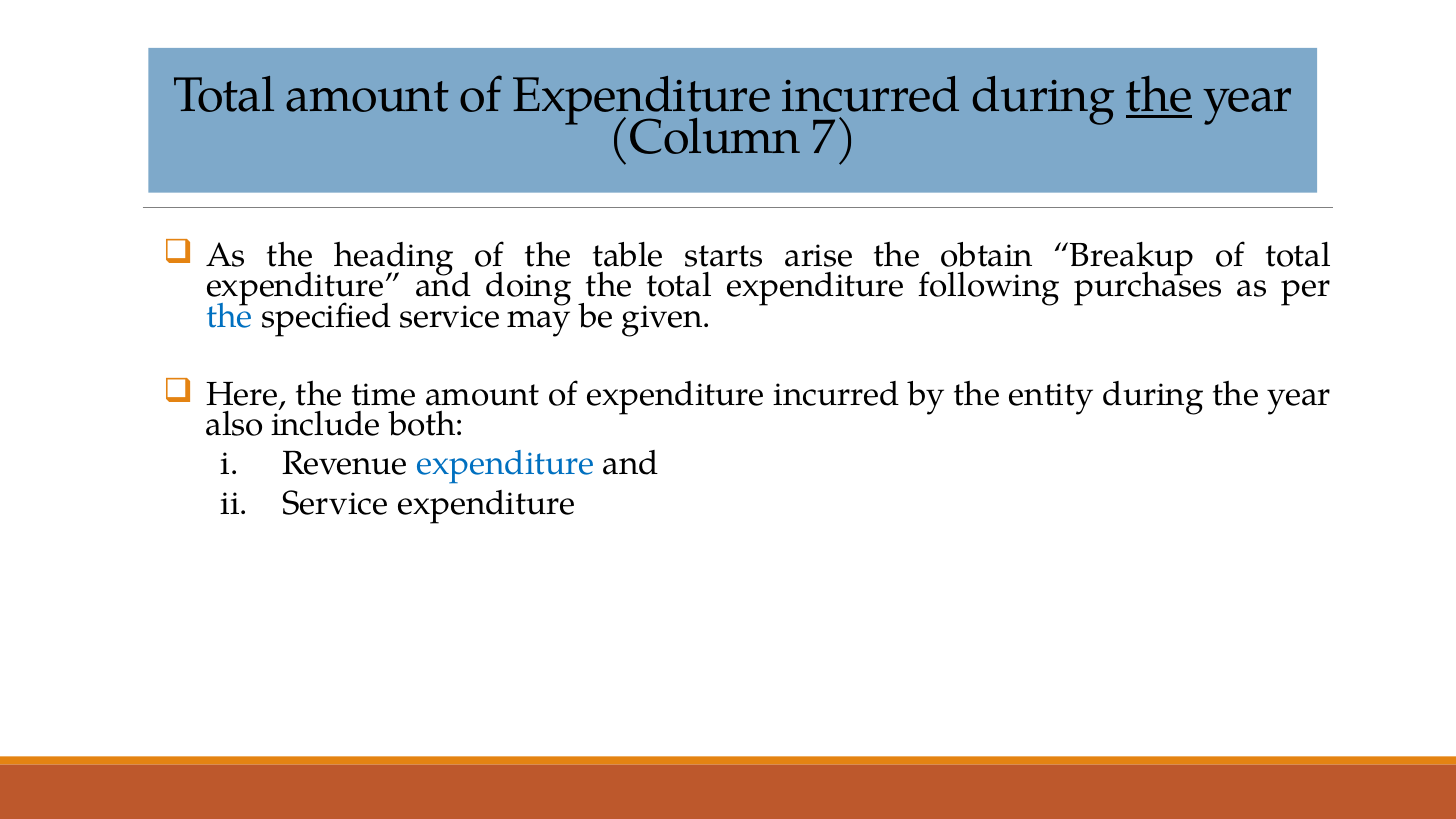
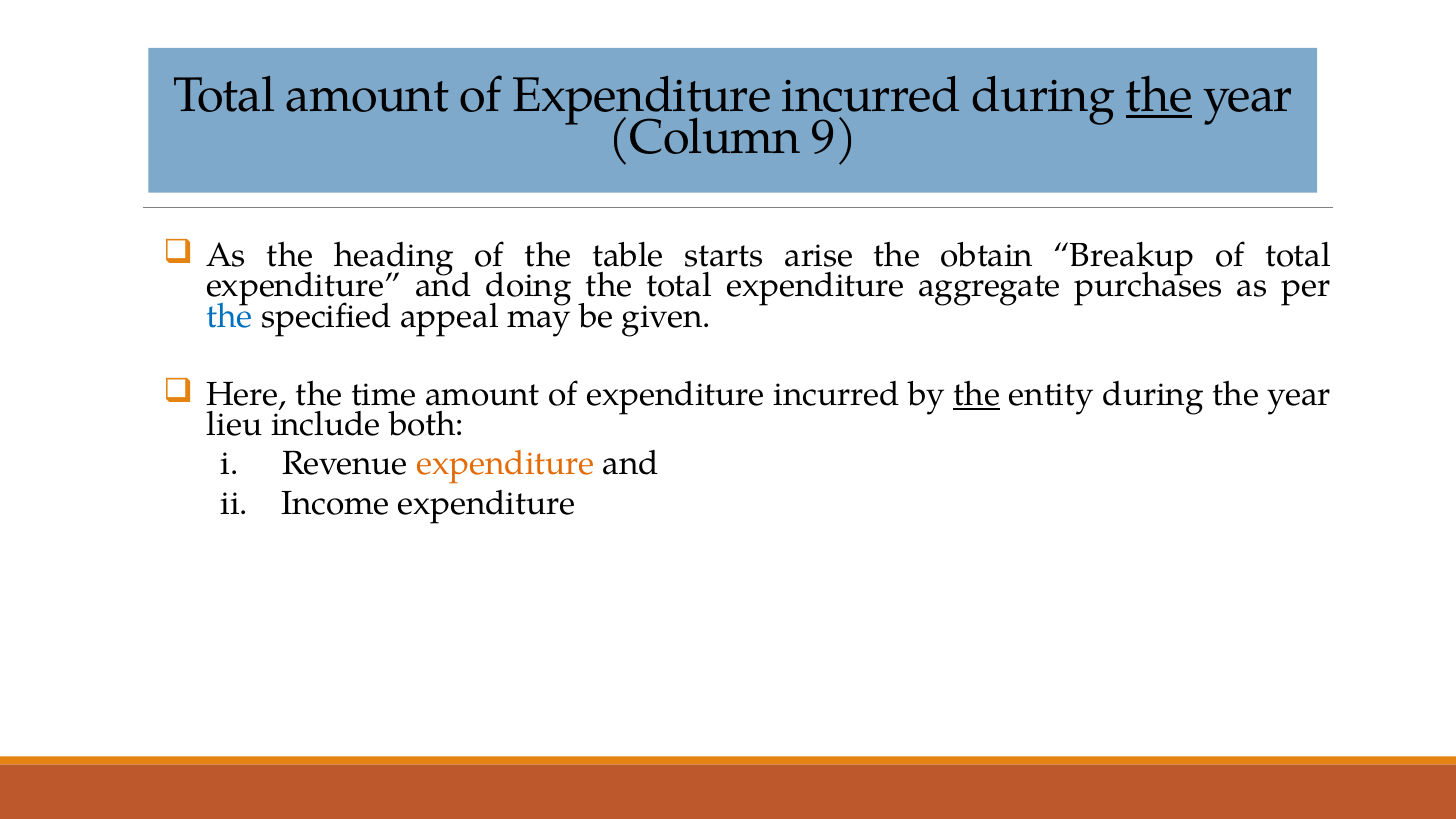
7: 7 -> 9
following: following -> aggregate
specified service: service -> appeal
the at (977, 395) underline: none -> present
also: also -> lieu
expenditure at (505, 464) colour: blue -> orange
Service at (335, 503): Service -> Income
